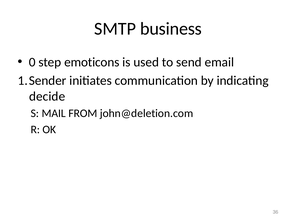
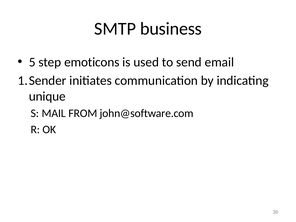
0: 0 -> 5
decide: decide -> unique
john@deletion.com: john@deletion.com -> john@software.com
